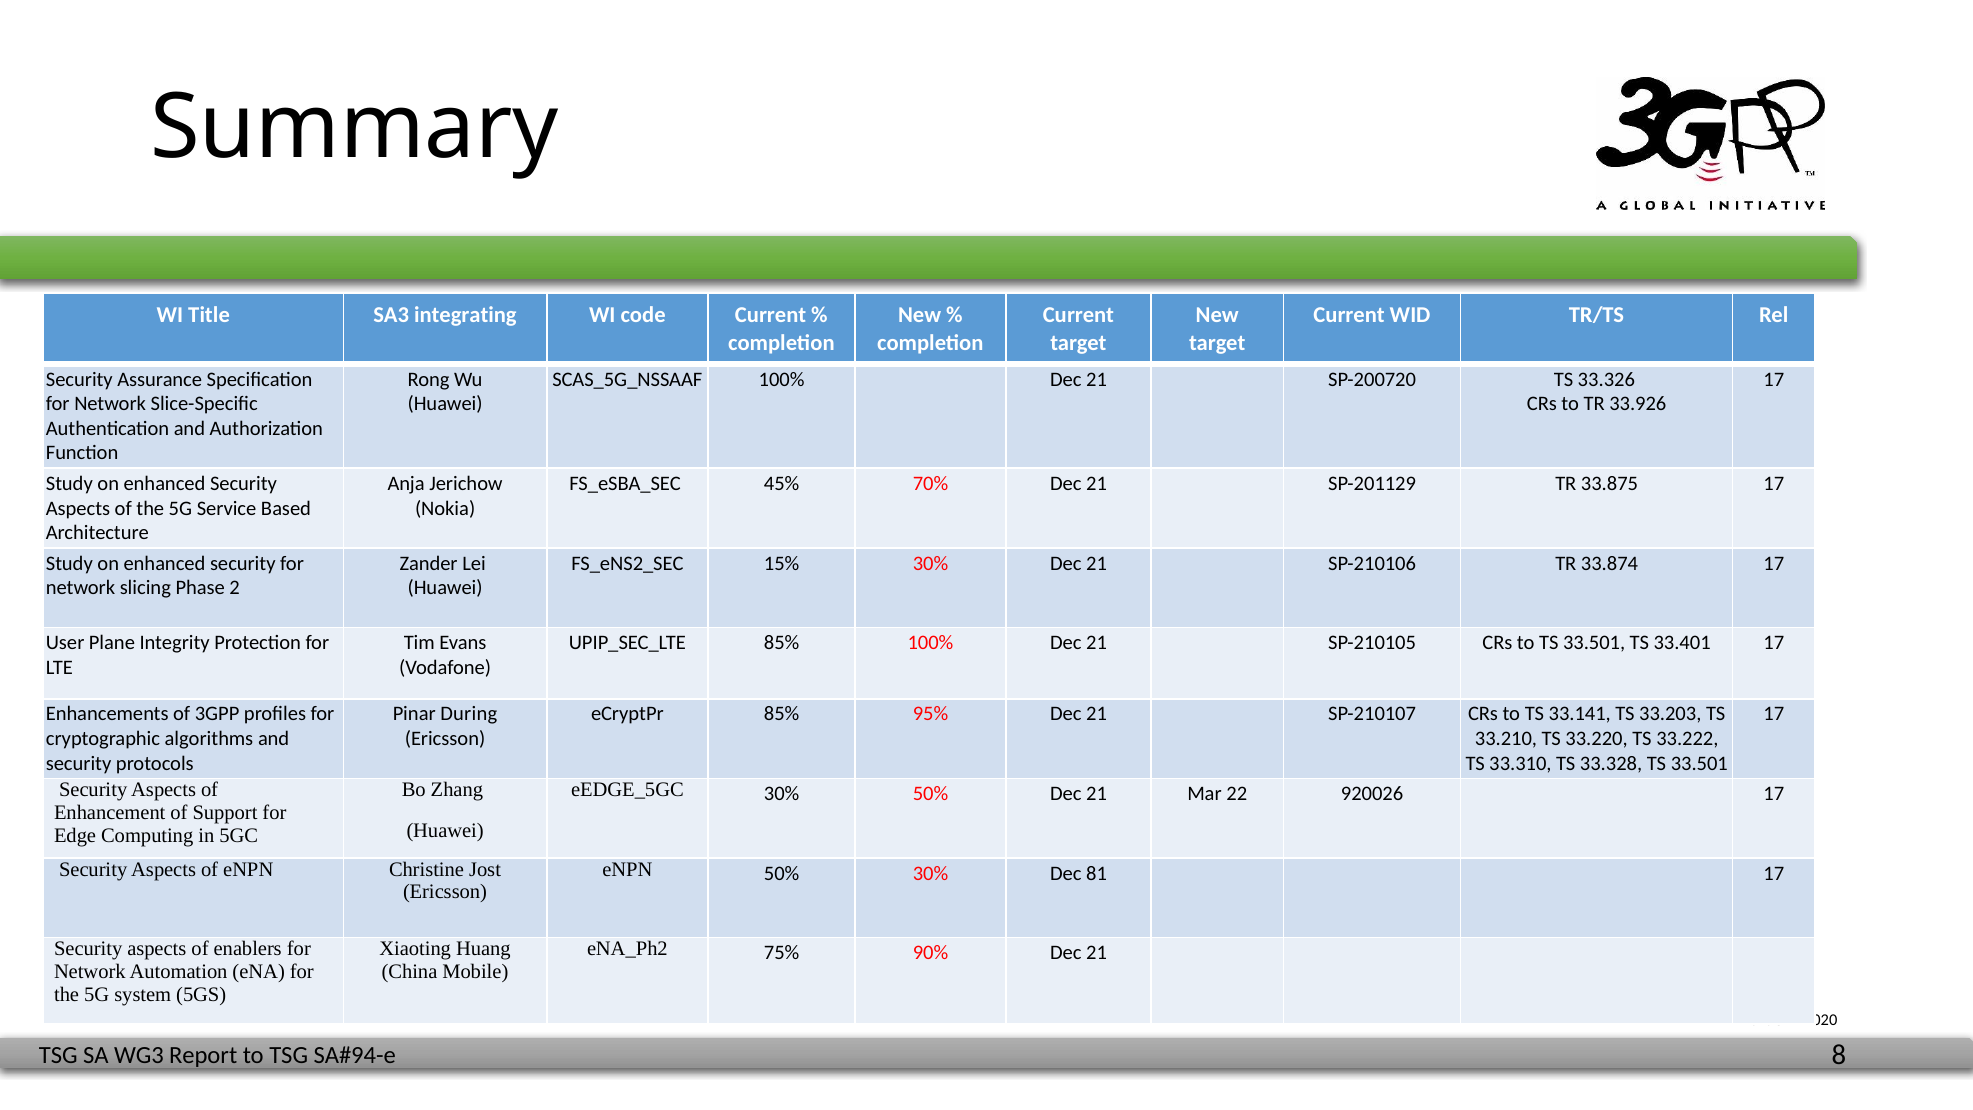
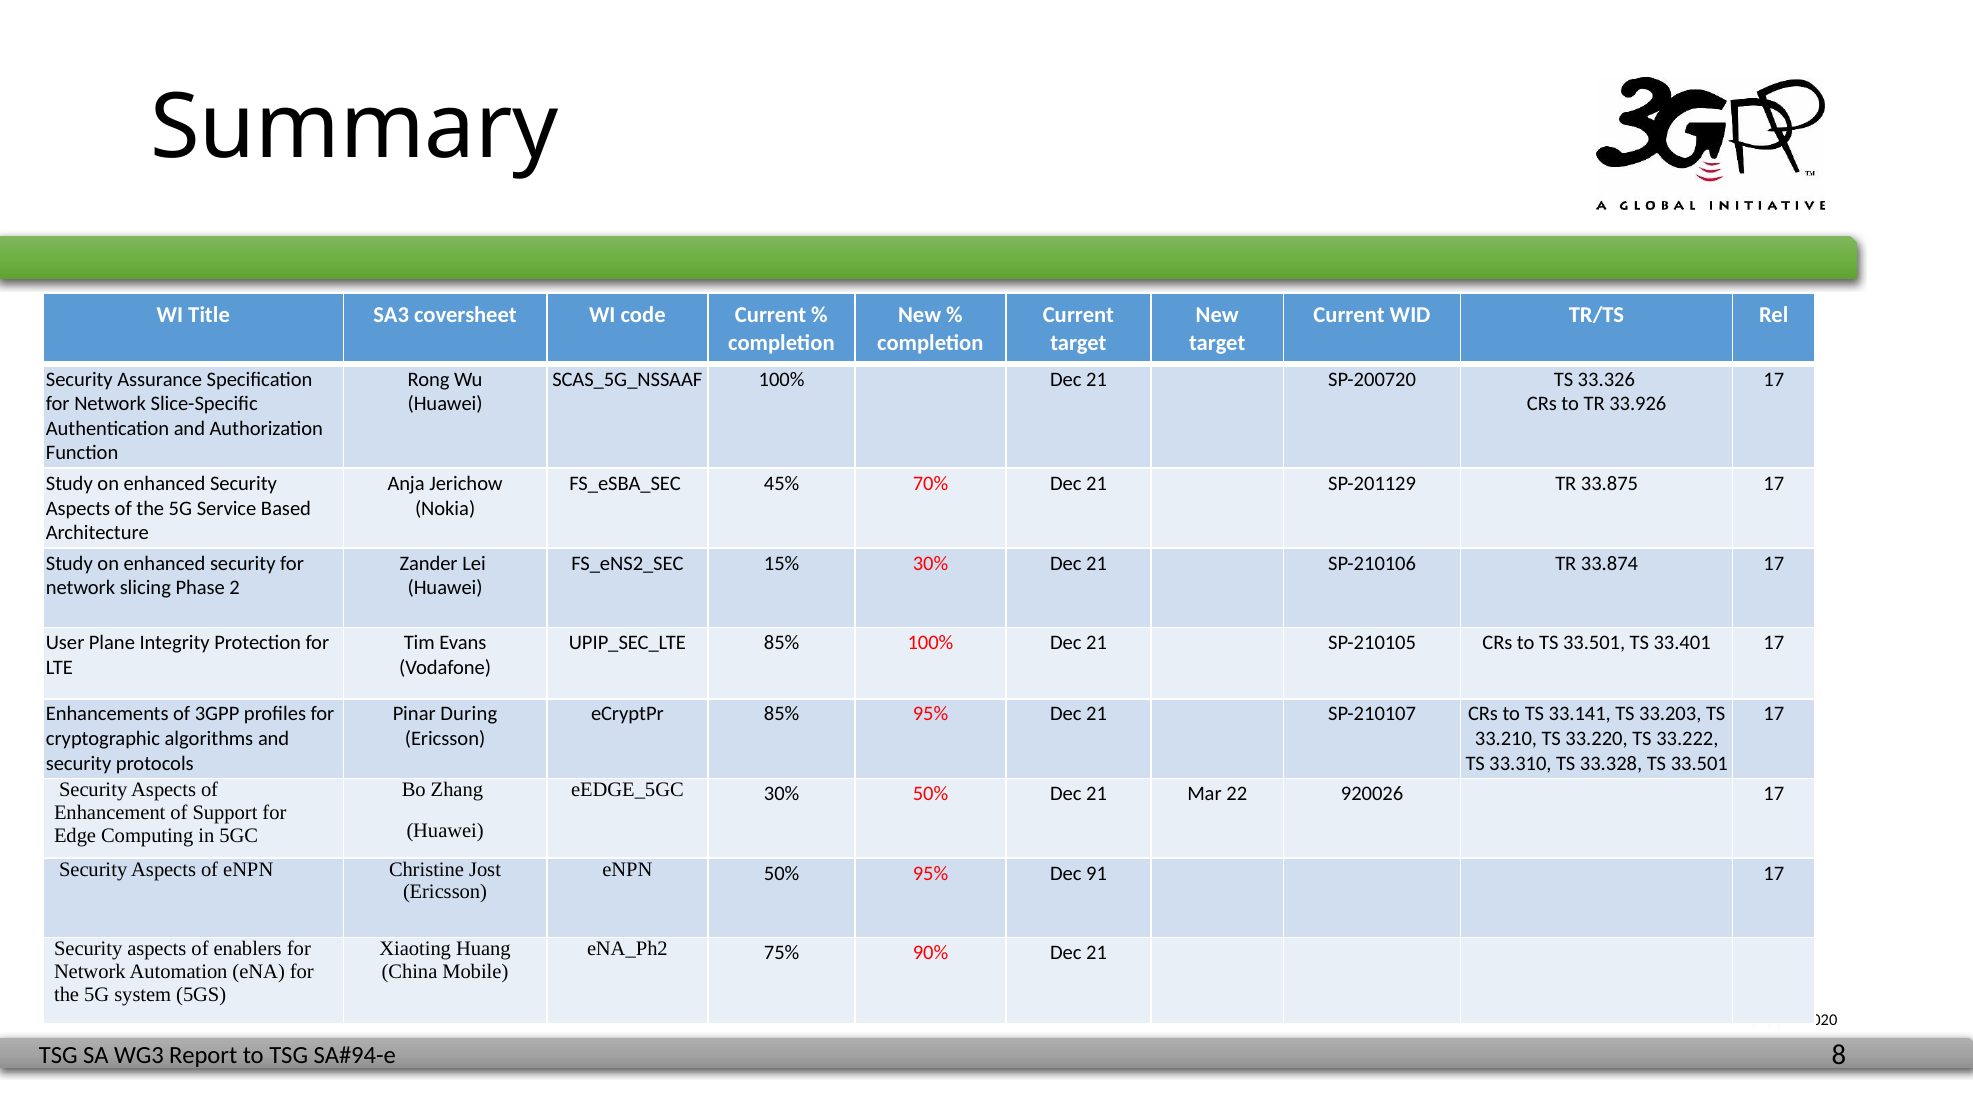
integrating: integrating -> coversheet
50% 30%: 30% -> 95%
81: 81 -> 91
